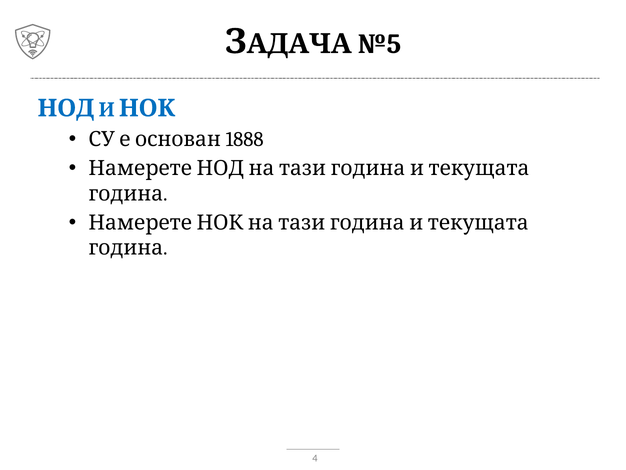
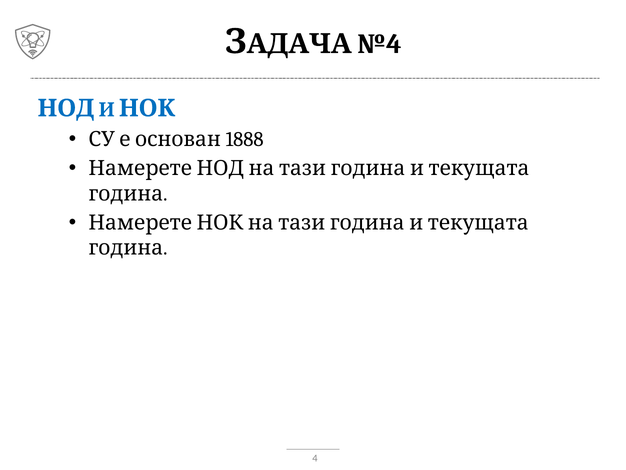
№5: №5 -> №4
